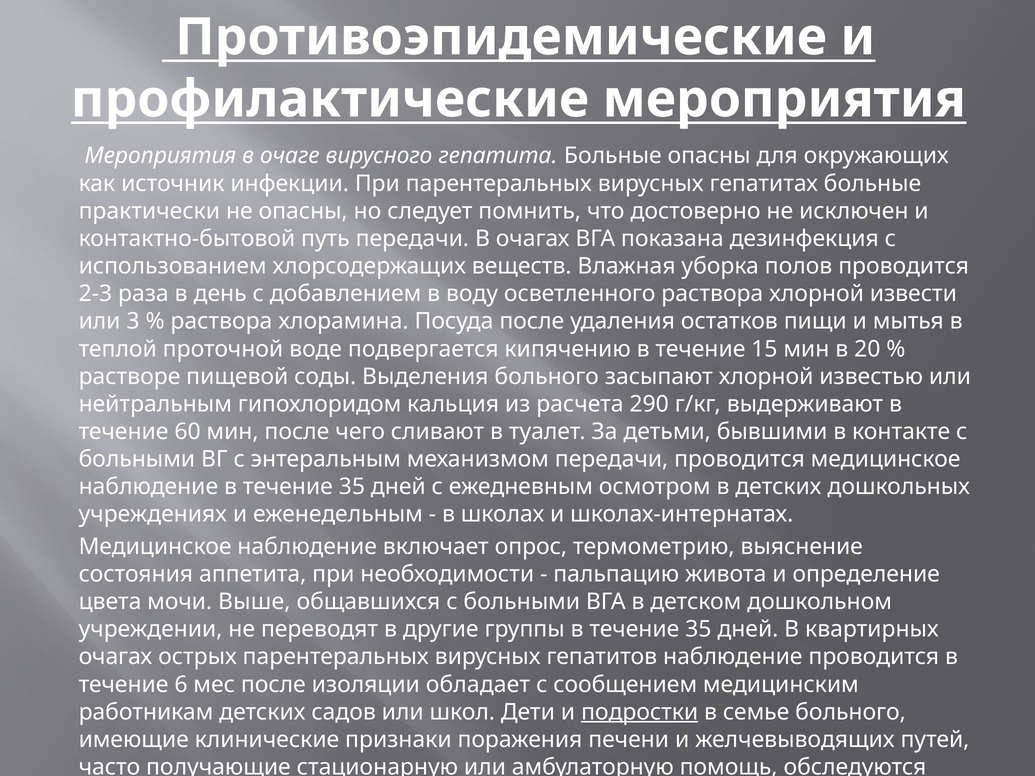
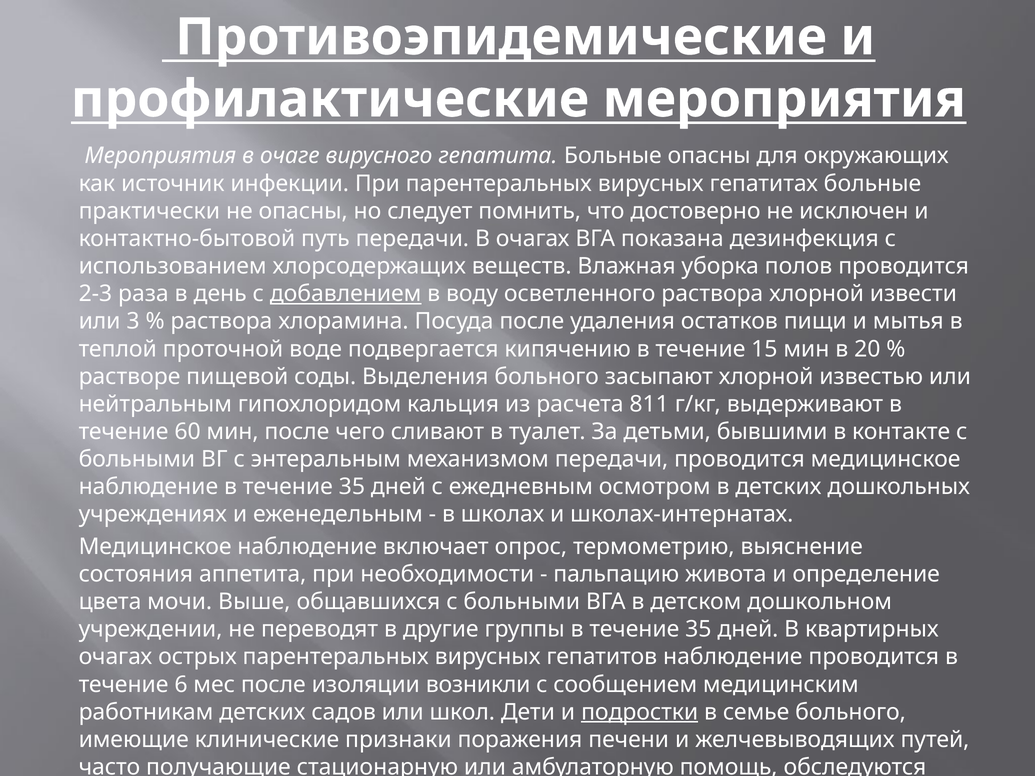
добавлением underline: none -> present
290: 290 -> 811
обладает: обладает -> возникли
